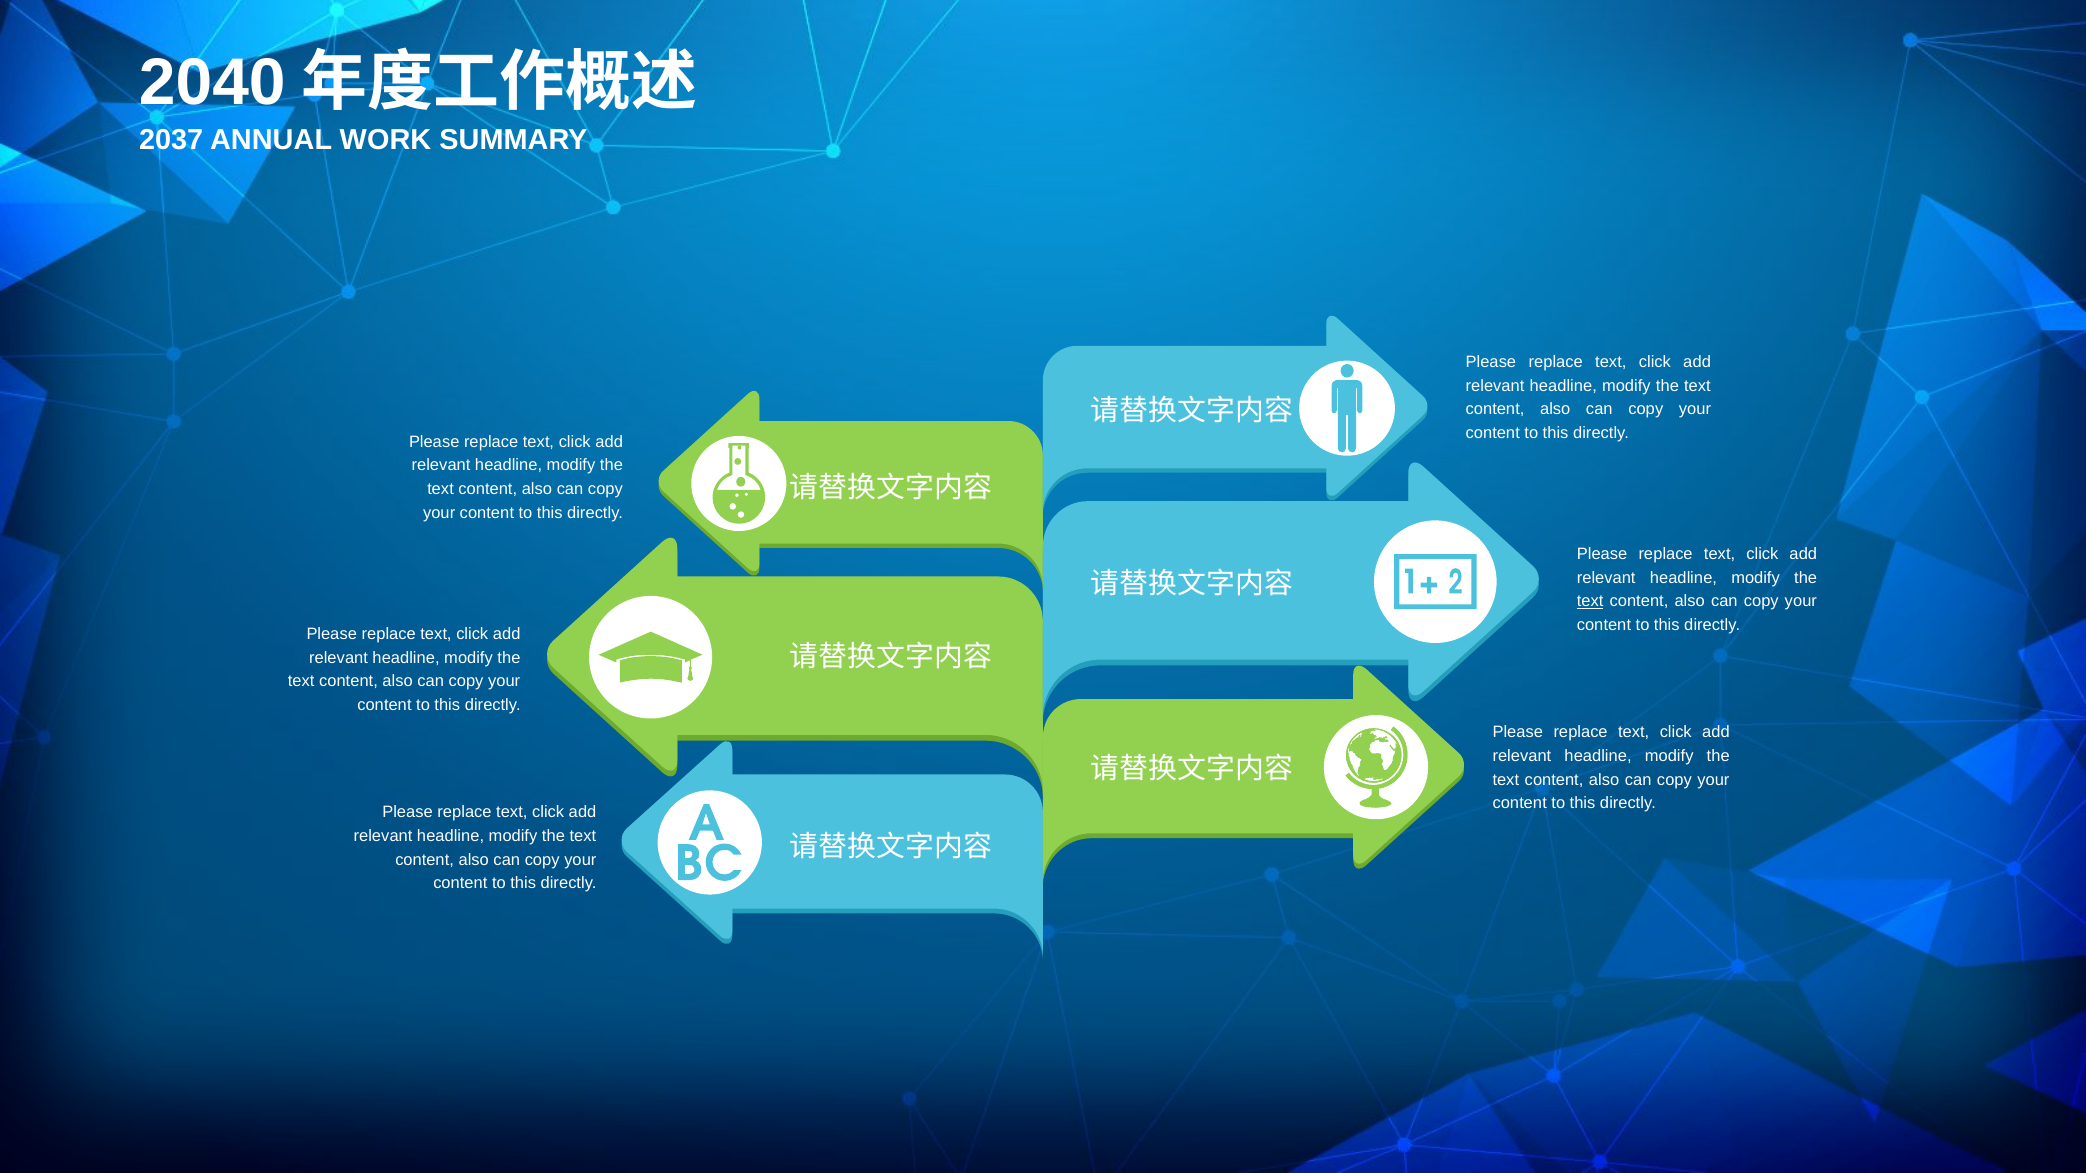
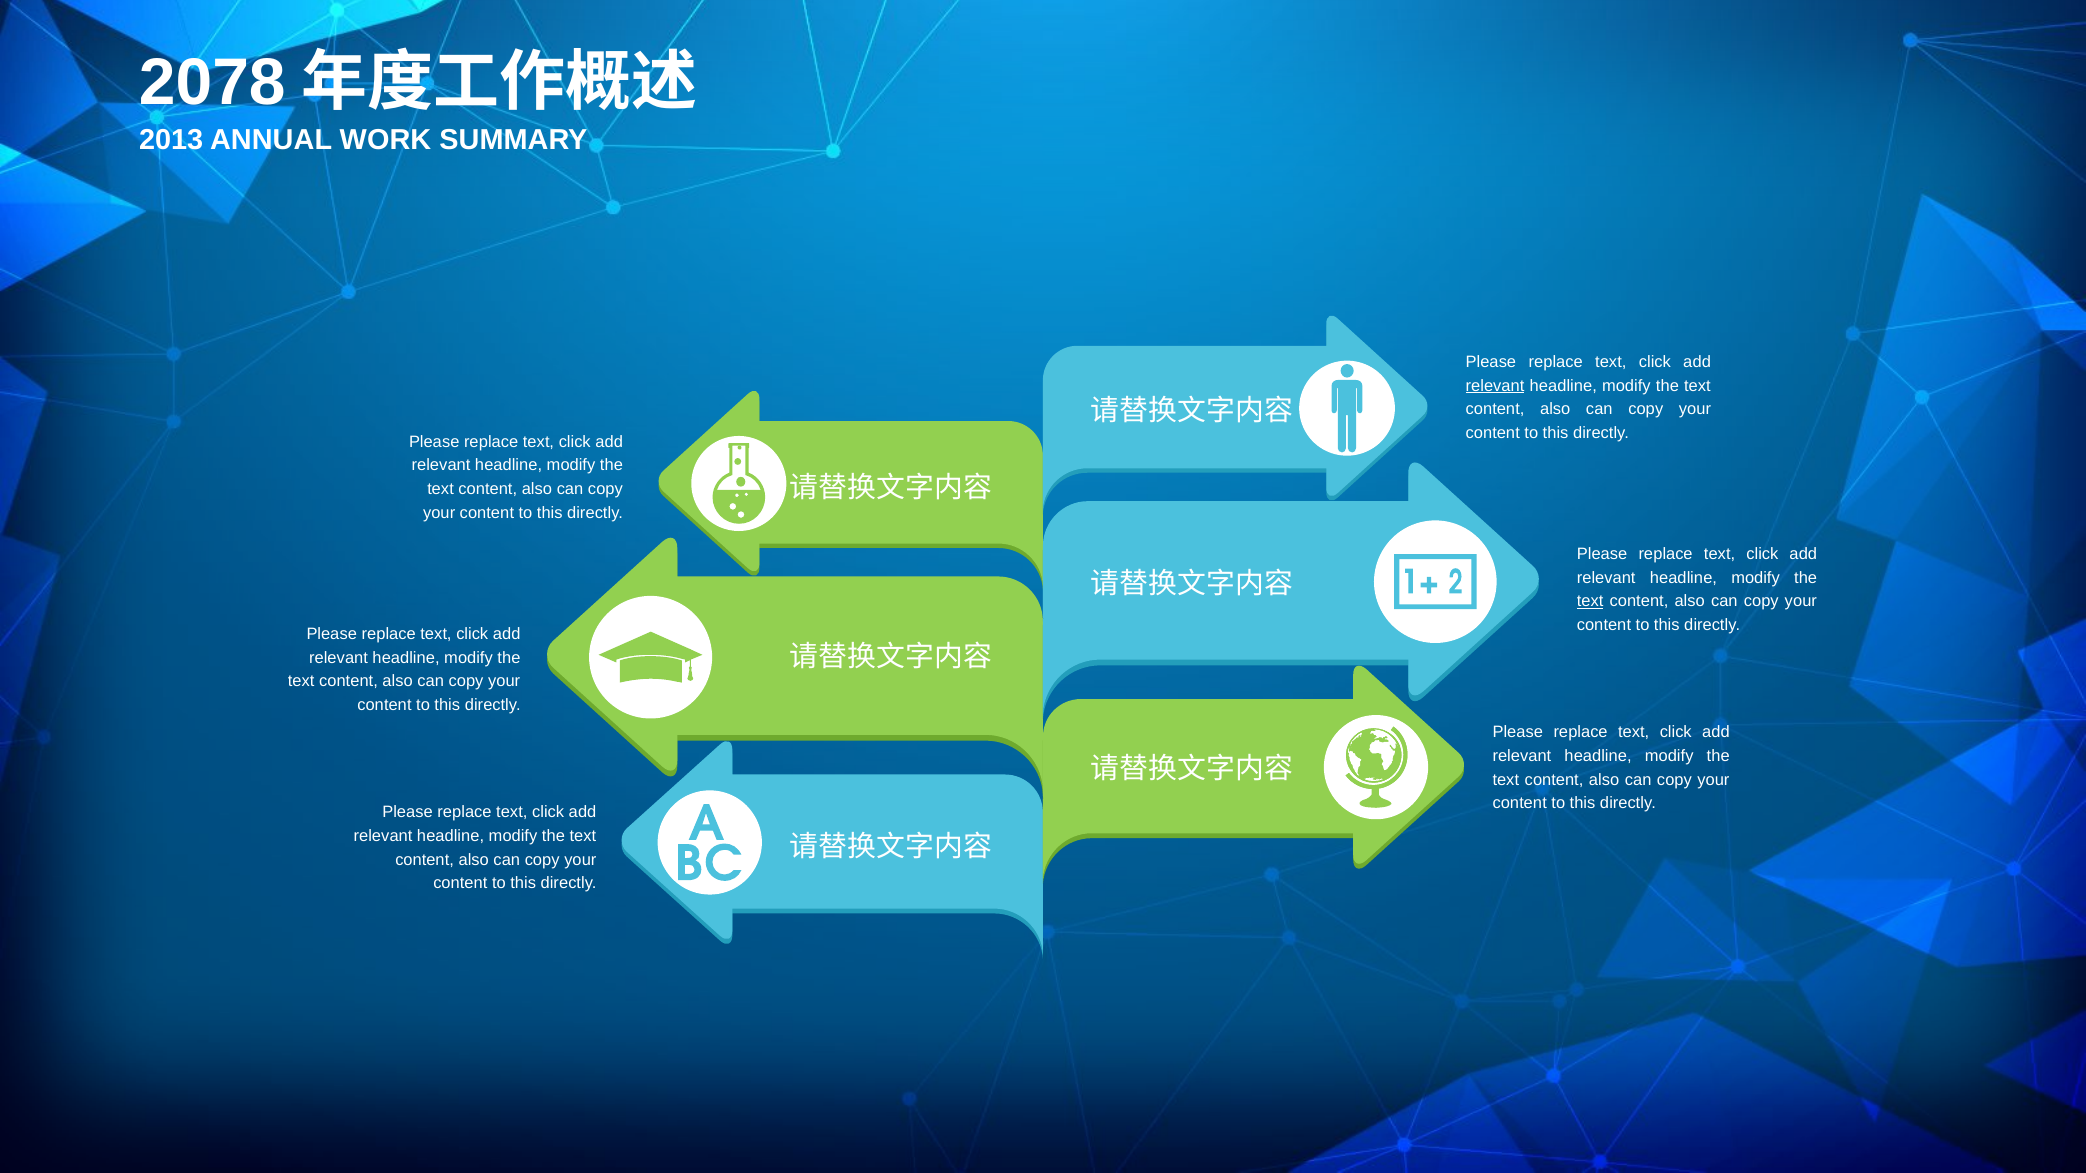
2040: 2040 -> 2078
2037: 2037 -> 2013
relevant at (1495, 386) underline: none -> present
